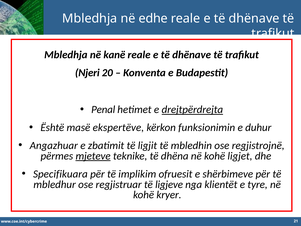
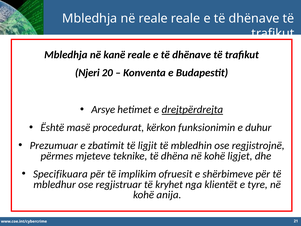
në edhe: edhe -> reale
Penal: Penal -> Arsye
ekspertëve: ekspertëve -> procedurat
Angazhuar: Angazhuar -> Prezumuar
mjeteve underline: present -> none
ligjeve: ligjeve -> kryhet
kryer: kryer -> anija
